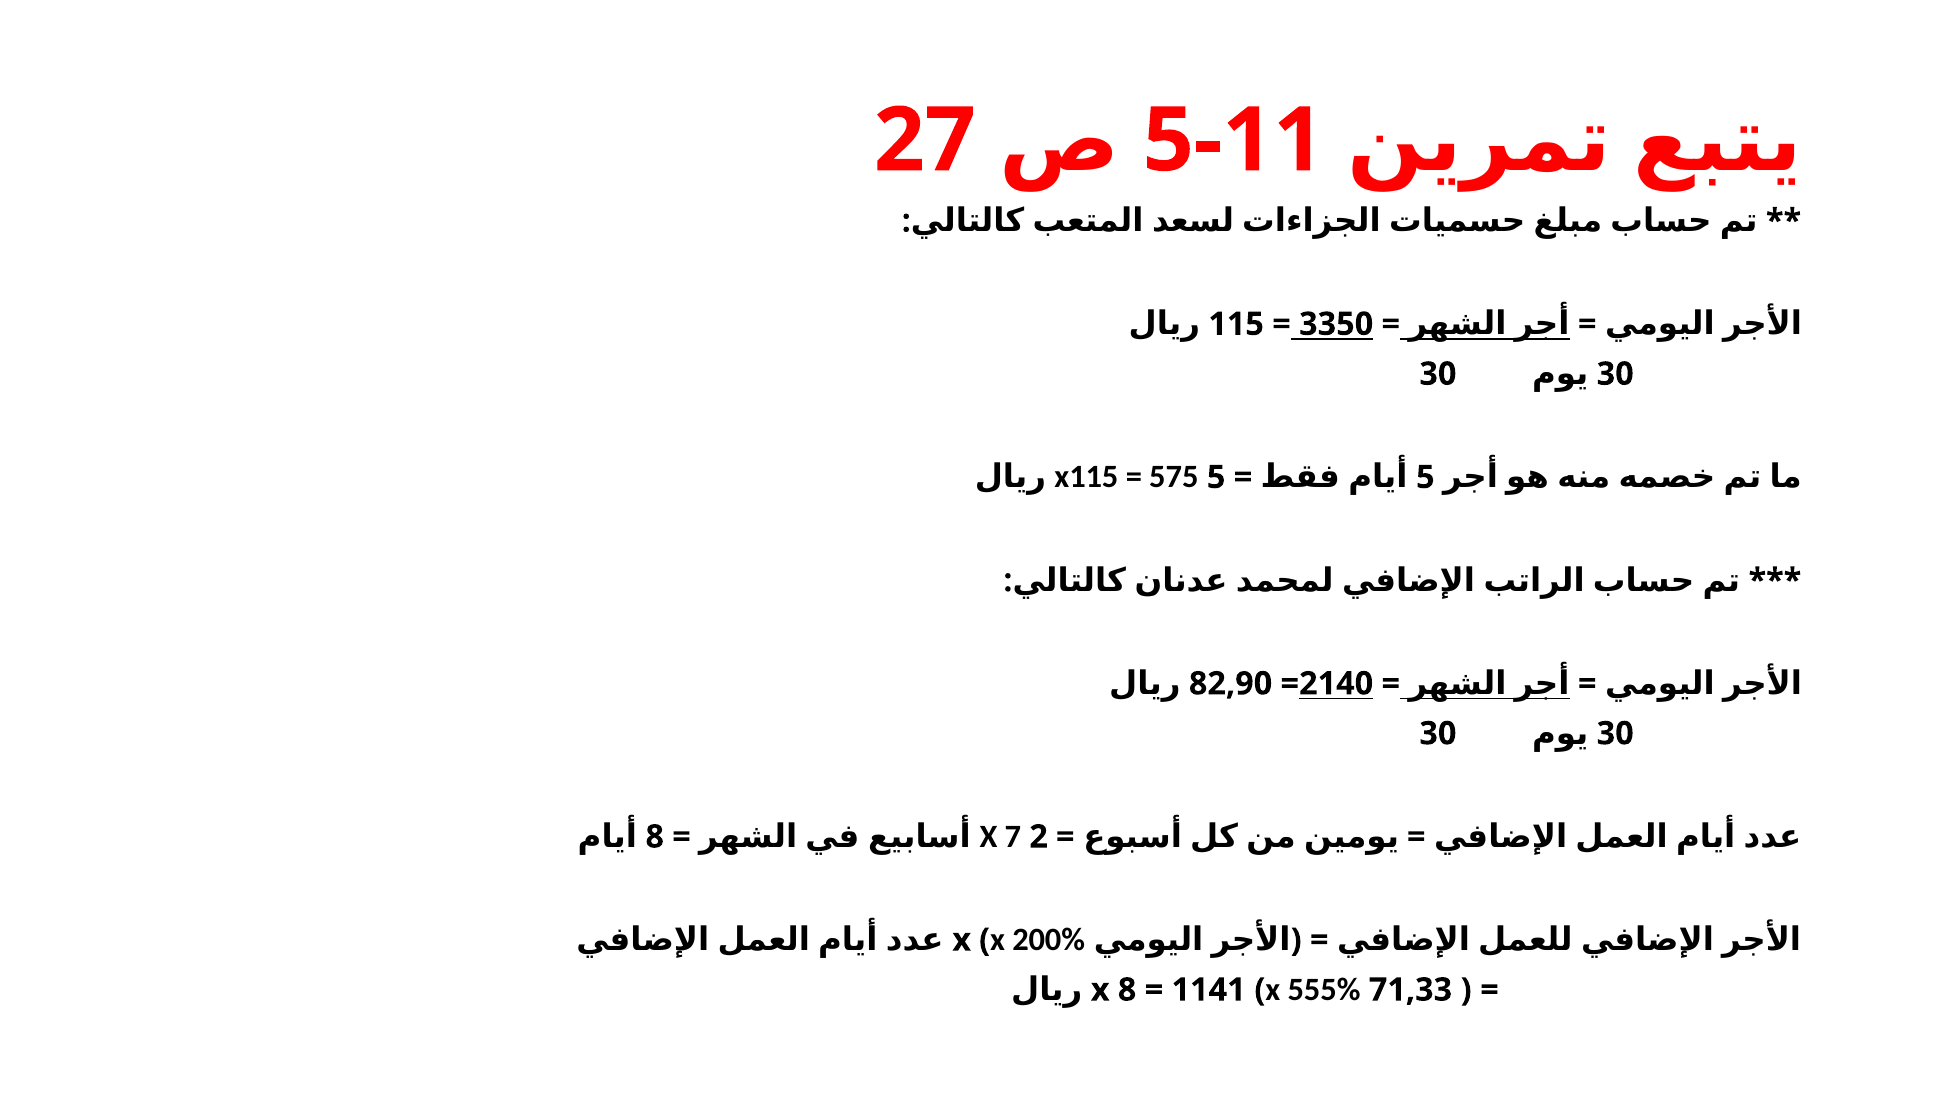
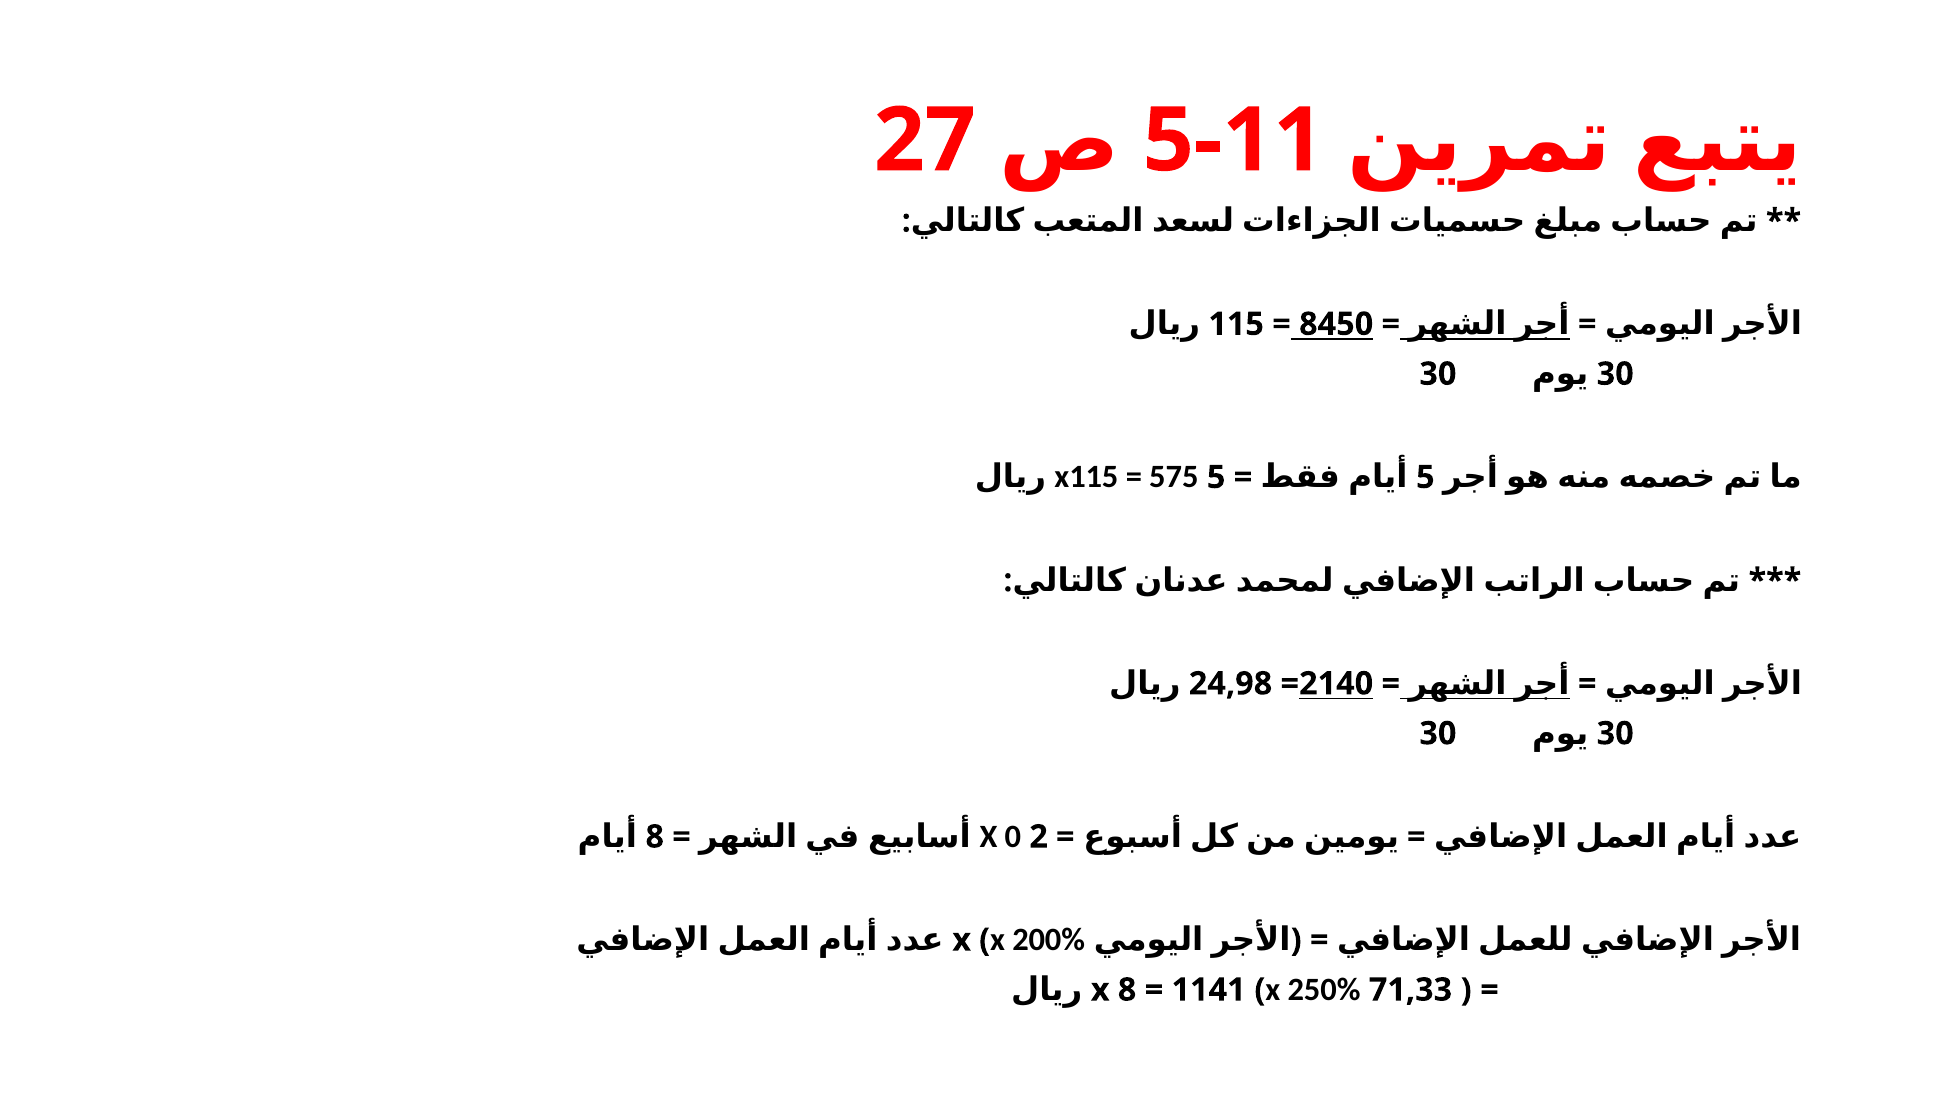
3350: 3350 -> 8450
82,90: 82,90 -> 24,98
7: 7 -> 0
555%: 555% -> 250%
